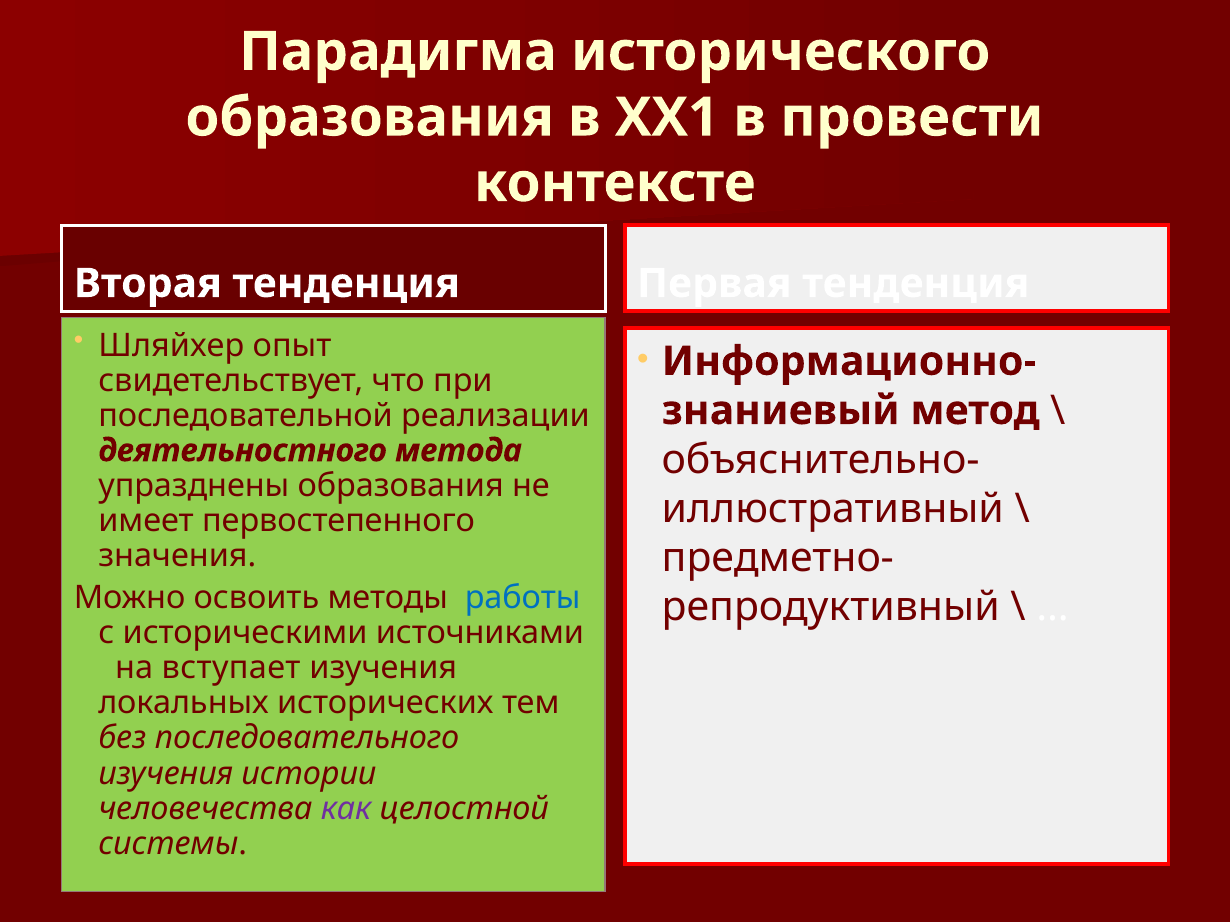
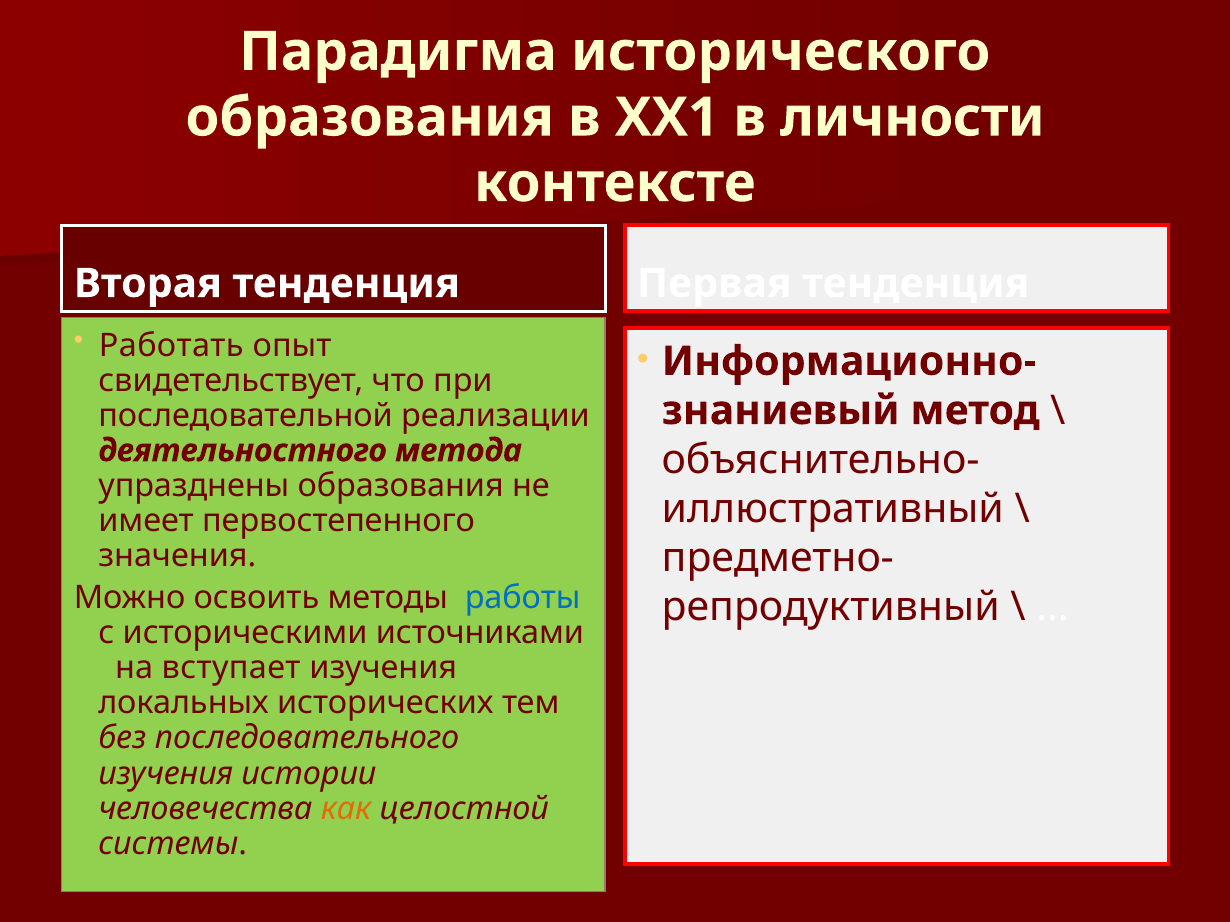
провести: провести -> личности
Шляйхер: Шляйхер -> Работать
как colour: purple -> orange
